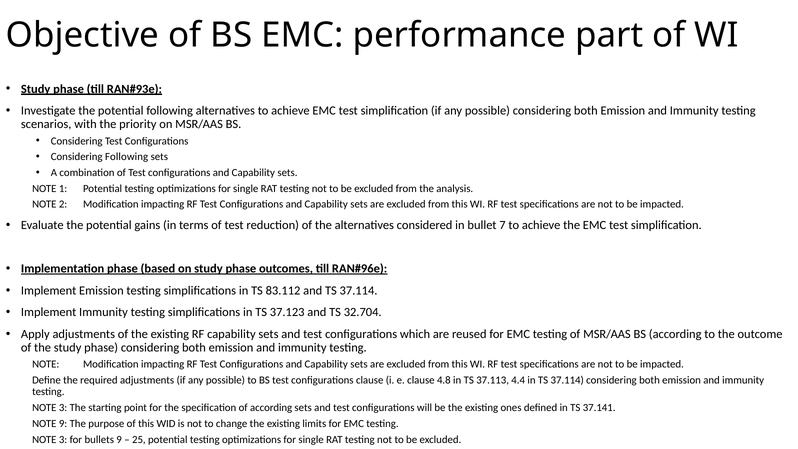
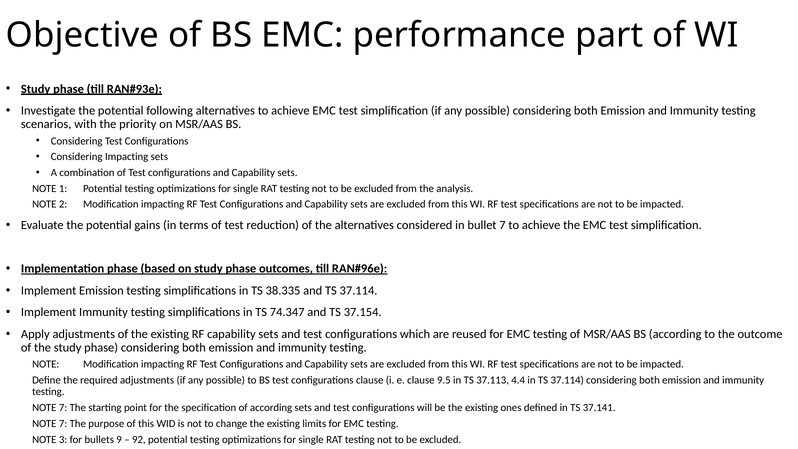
Considering Following: Following -> Impacting
83.112: 83.112 -> 38.335
37.123: 37.123 -> 74.347
32.704: 32.704 -> 37.154
4.8: 4.8 -> 9.5
3 at (63, 408): 3 -> 7
9 at (63, 423): 9 -> 7
25: 25 -> 92
